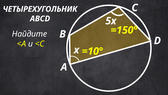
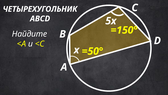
=10°: =10° -> =50°
